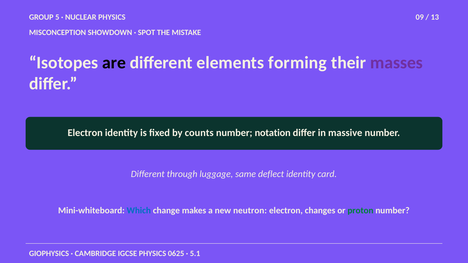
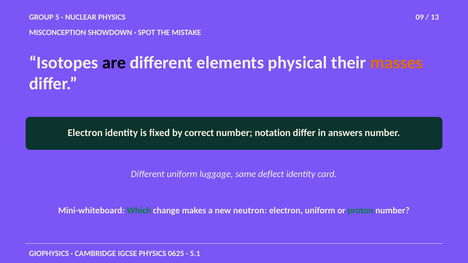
forming: forming -> physical
masses colour: purple -> orange
counts: counts -> correct
massive: massive -> answers
Different through: through -> uniform
Which colour: blue -> green
electron changes: changes -> uniform
